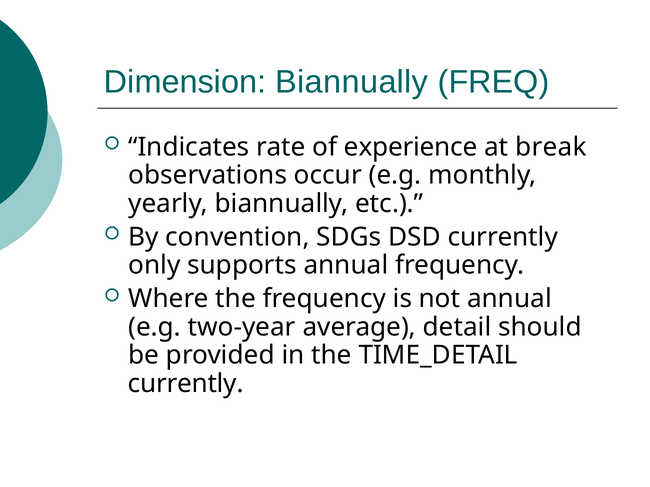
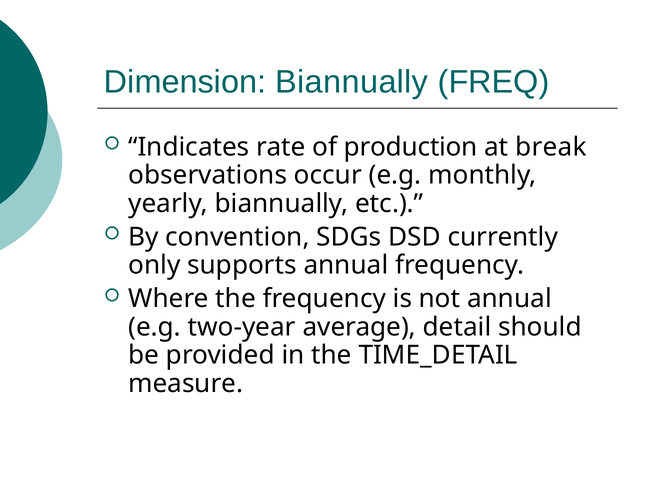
experience: experience -> production
currently at (186, 384): currently -> measure
